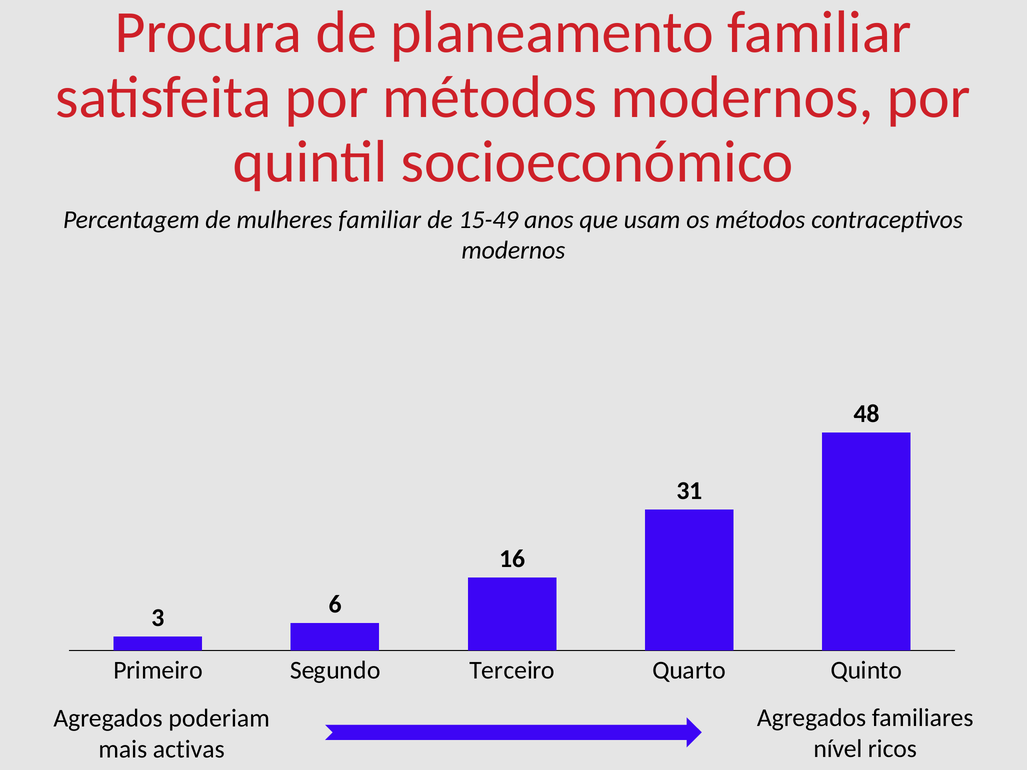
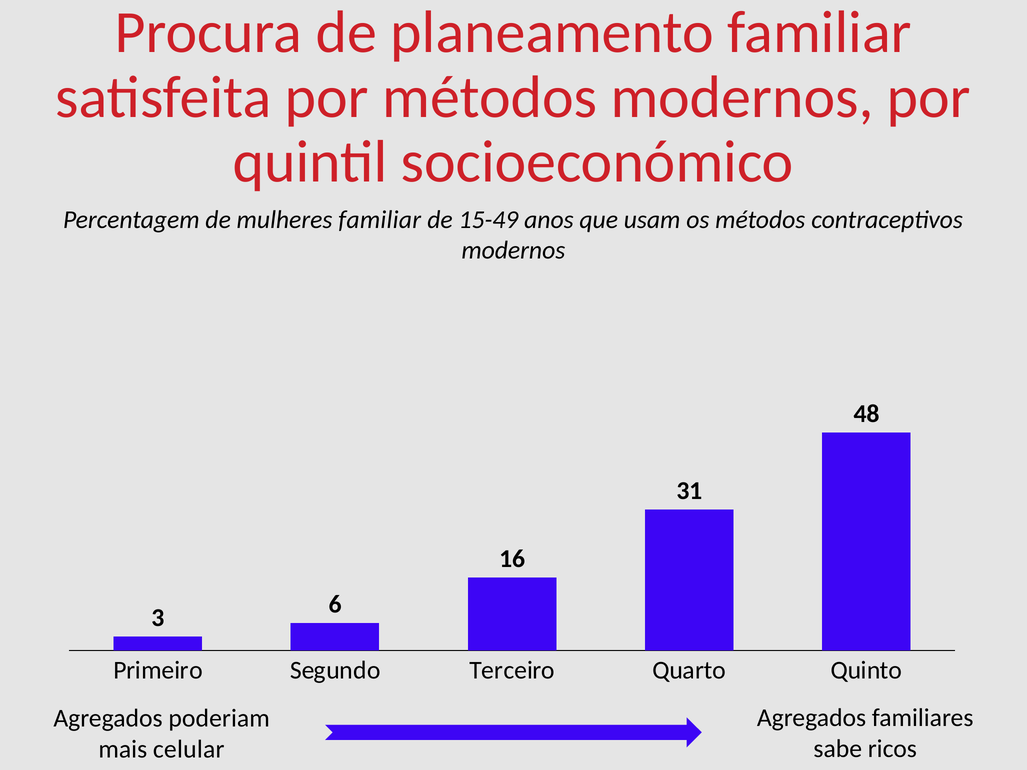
nível: nível -> sabe
activas: activas -> celular
